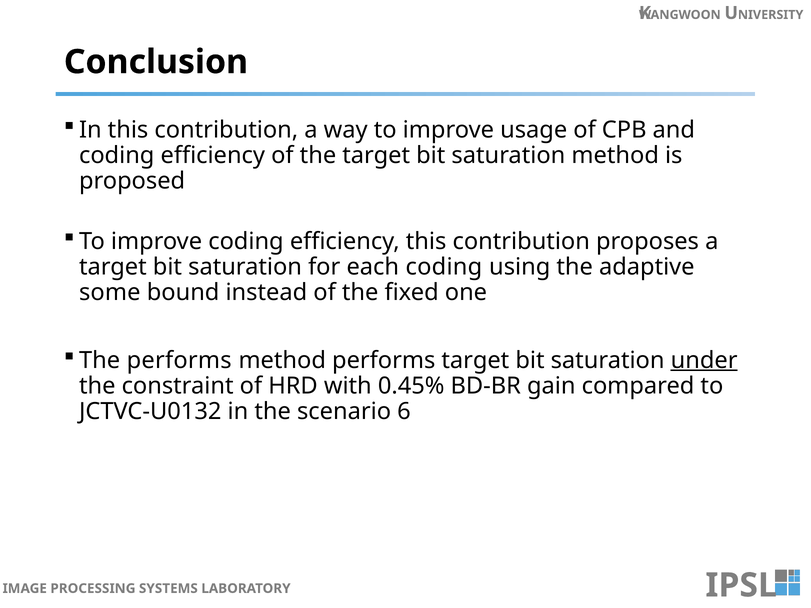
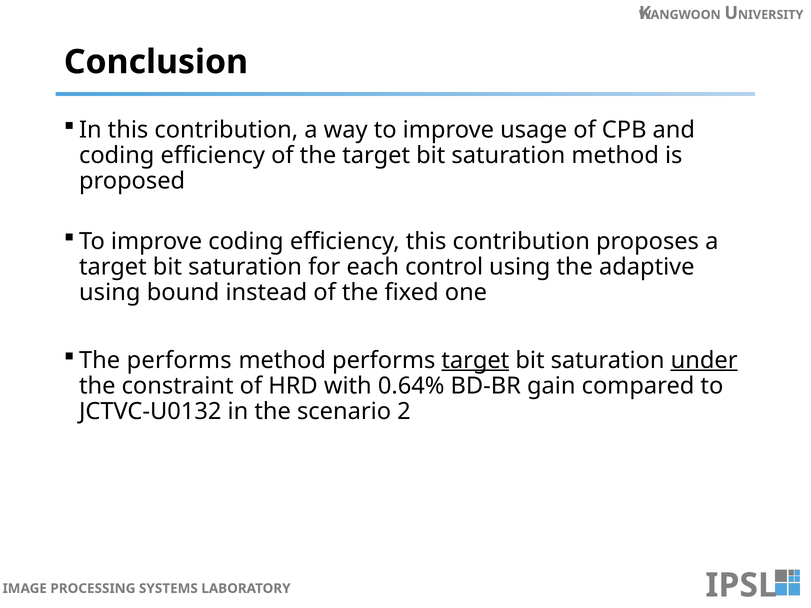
each coding: coding -> control
some at (110, 292): some -> using
target at (475, 360) underline: none -> present
0.45%: 0.45% -> 0.64%
6: 6 -> 2
